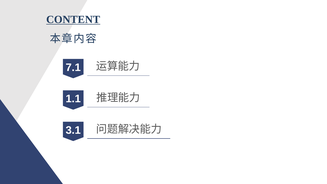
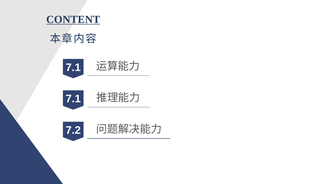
1.1 at (73, 99): 1.1 -> 7.1
3.1: 3.1 -> 7.2
